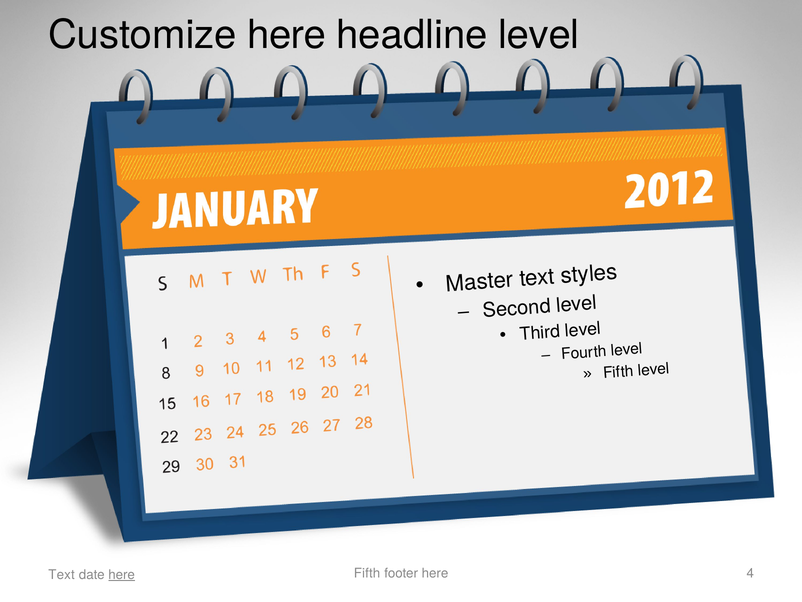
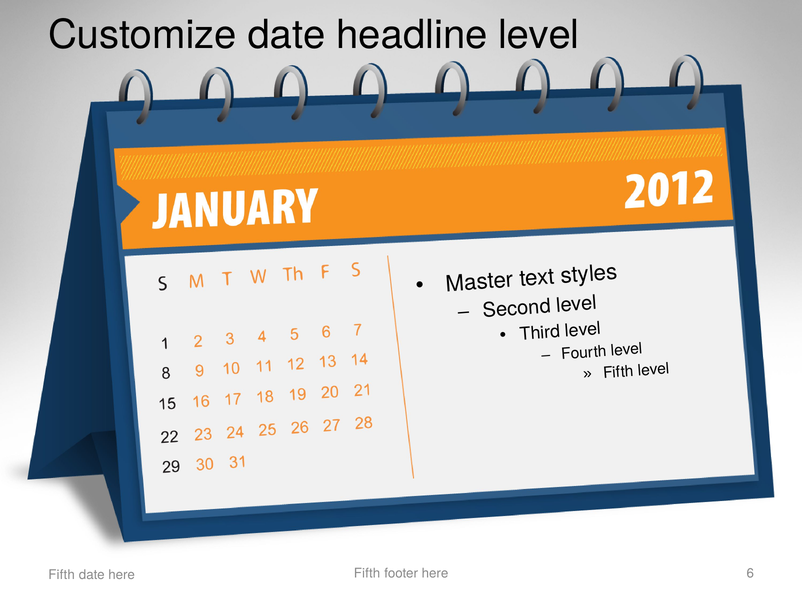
Customize here: here -> date
4: 4 -> 6
Text at (62, 574): Text -> Fifth
here at (122, 574) underline: present -> none
